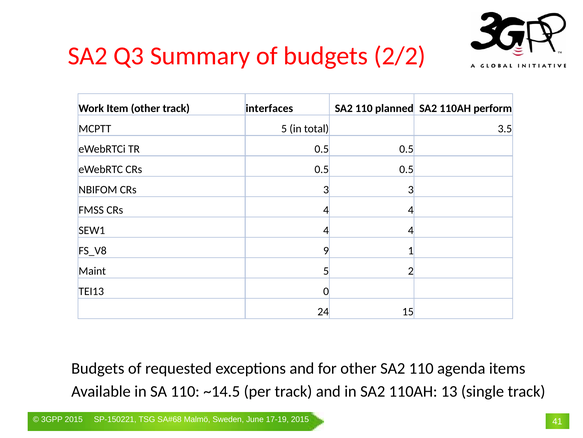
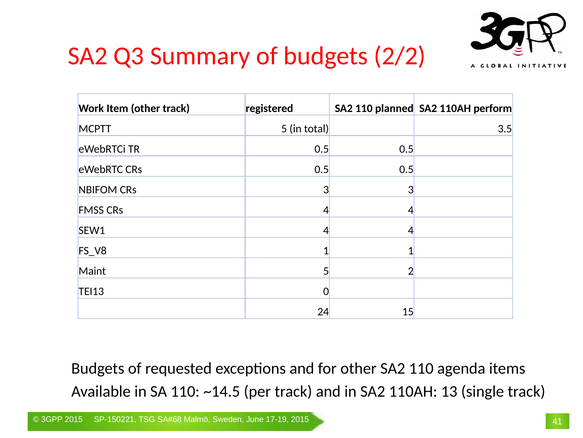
interfaces: interfaces -> registered
9 at (326, 250): 9 -> 1
